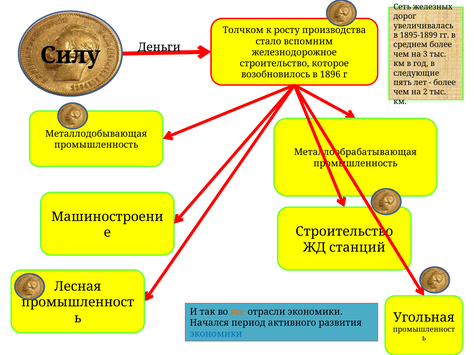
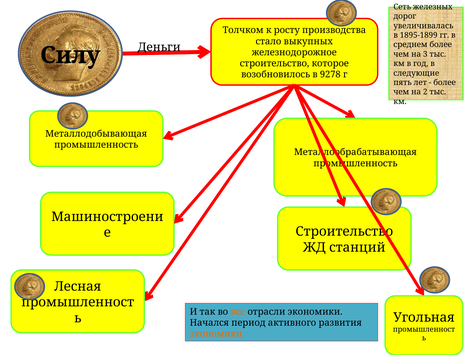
вспомним: вспомним -> выкупных
1896: 1896 -> 9278
экономики at (216, 334) colour: blue -> orange
